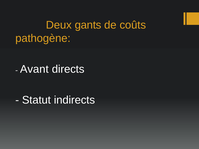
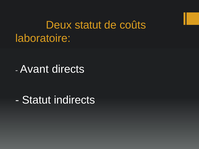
Deux gants: gants -> statut
pathogène: pathogène -> laboratoire
